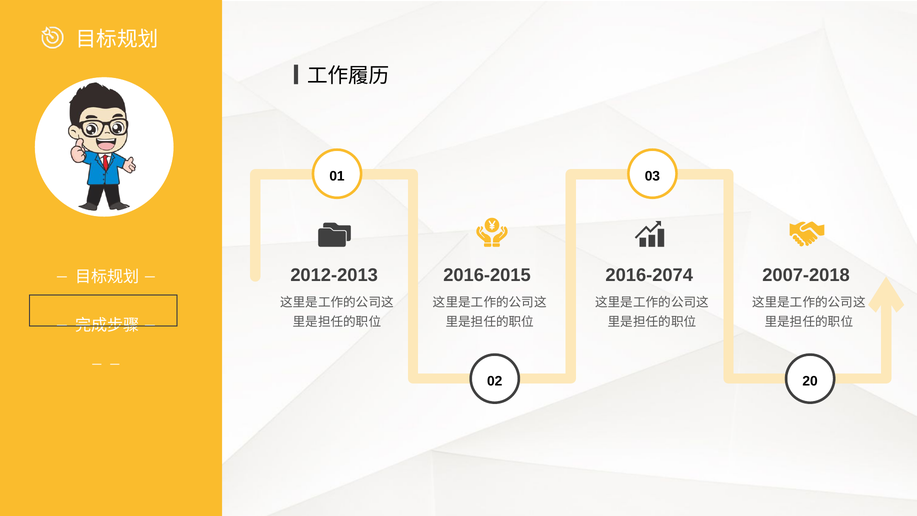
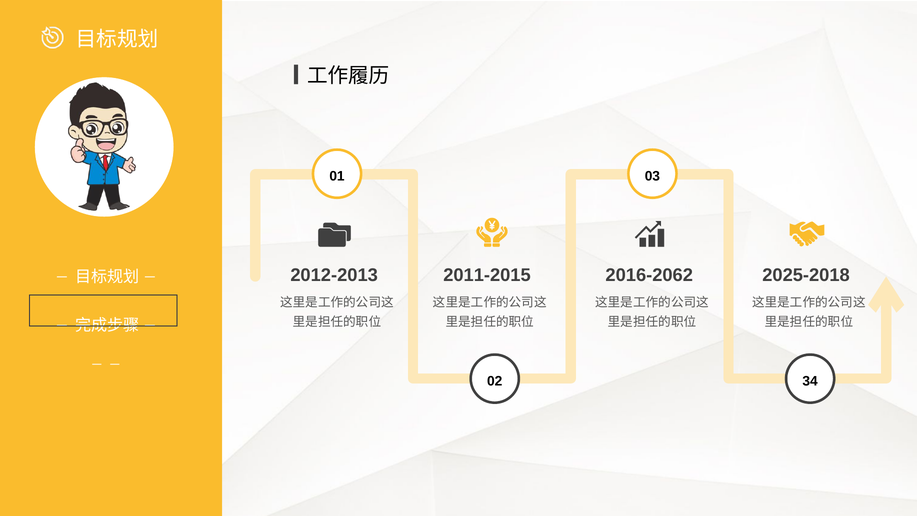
2016-2015: 2016-2015 -> 2011-2015
2016-2074: 2016-2074 -> 2016-2062
2007-2018: 2007-2018 -> 2025-2018
20: 20 -> 34
